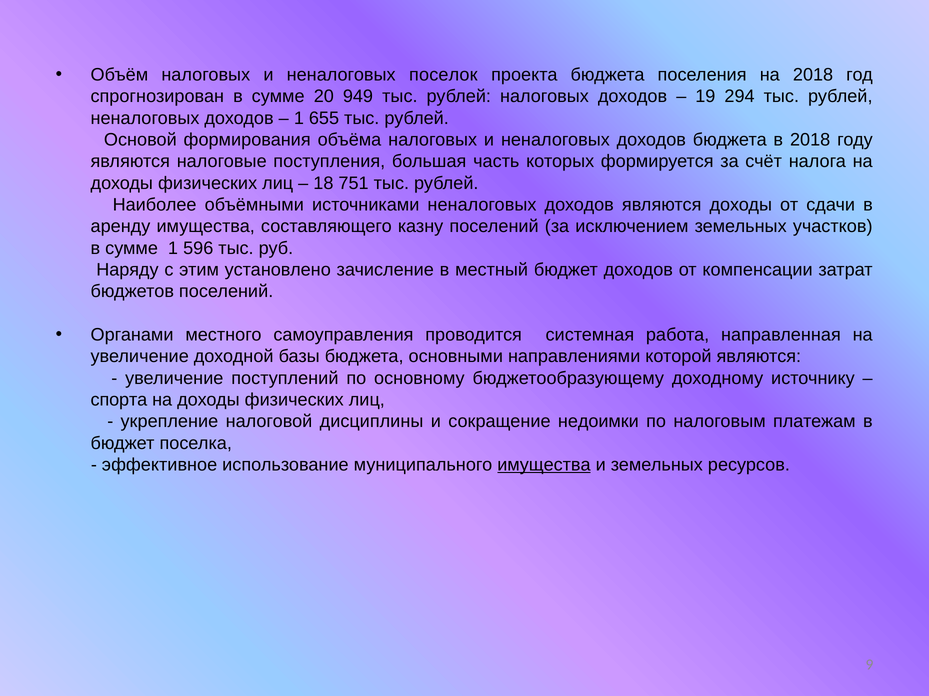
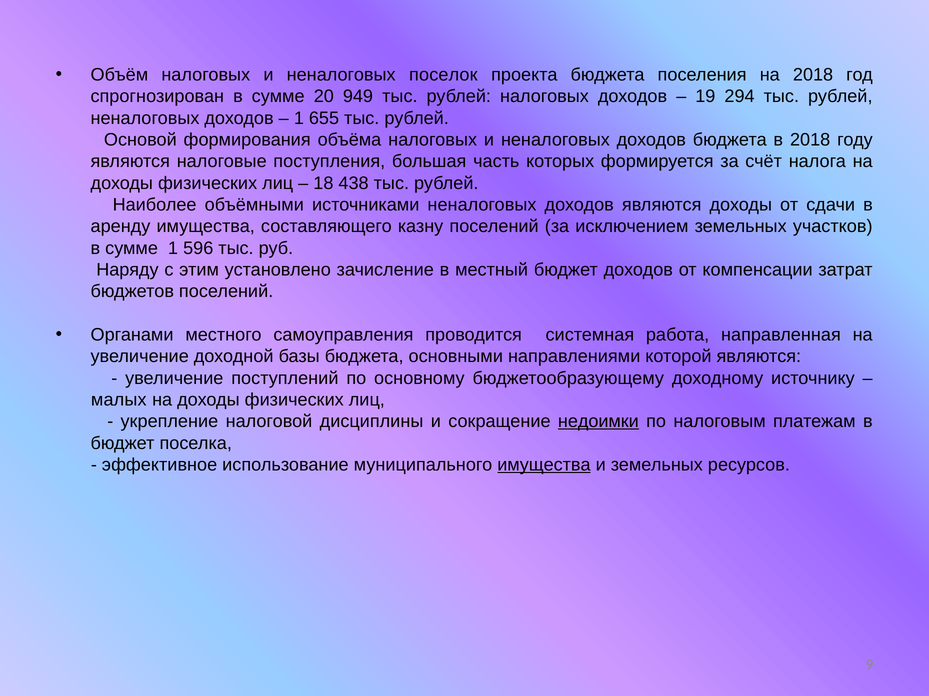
751: 751 -> 438
спорта: спорта -> малых
недоимки underline: none -> present
